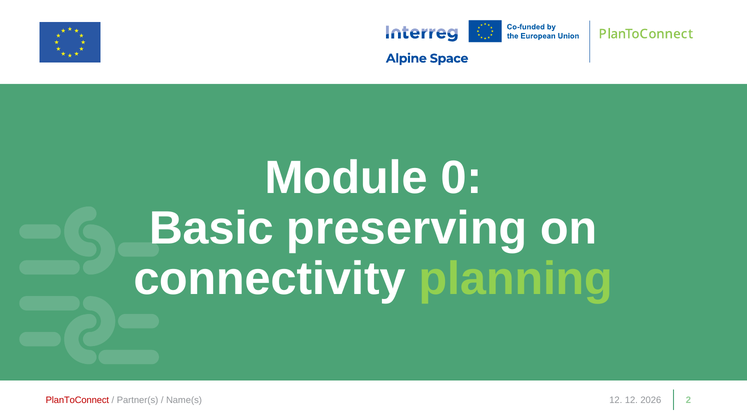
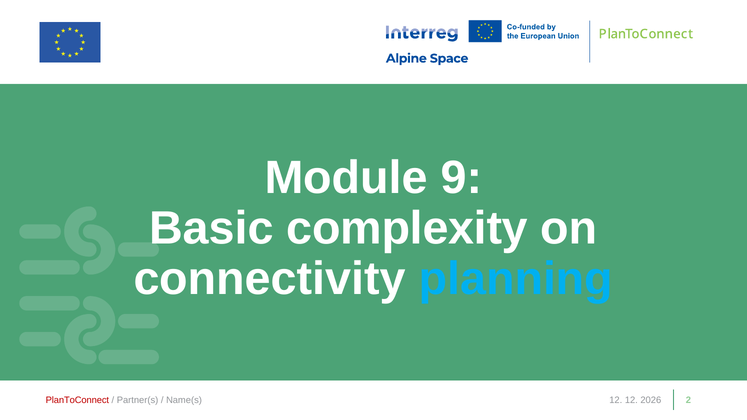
0: 0 -> 9
preserving: preserving -> complexity
planning colour: light green -> light blue
